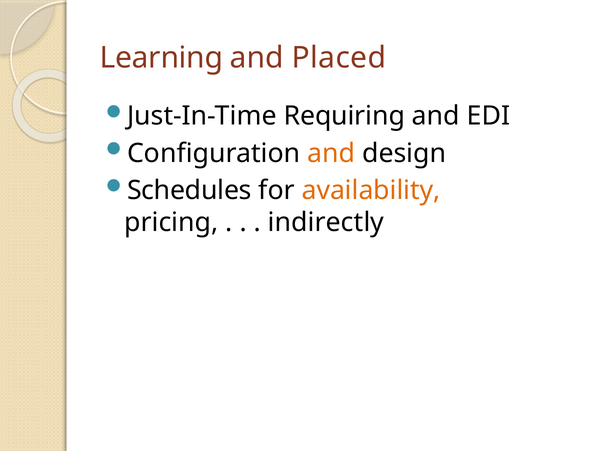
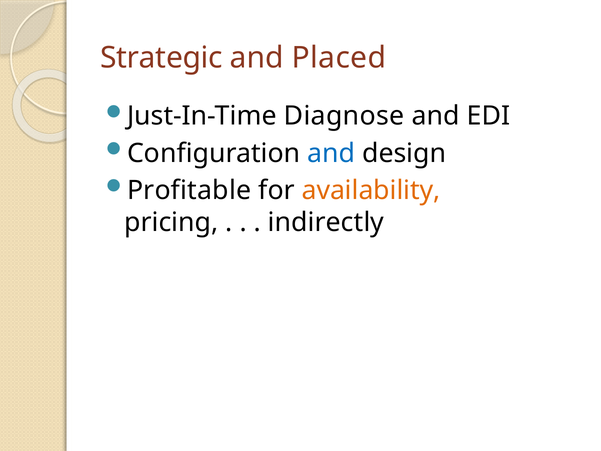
Learning: Learning -> Strategic
Requiring: Requiring -> Diagnose
and at (331, 153) colour: orange -> blue
Schedules: Schedules -> Profitable
